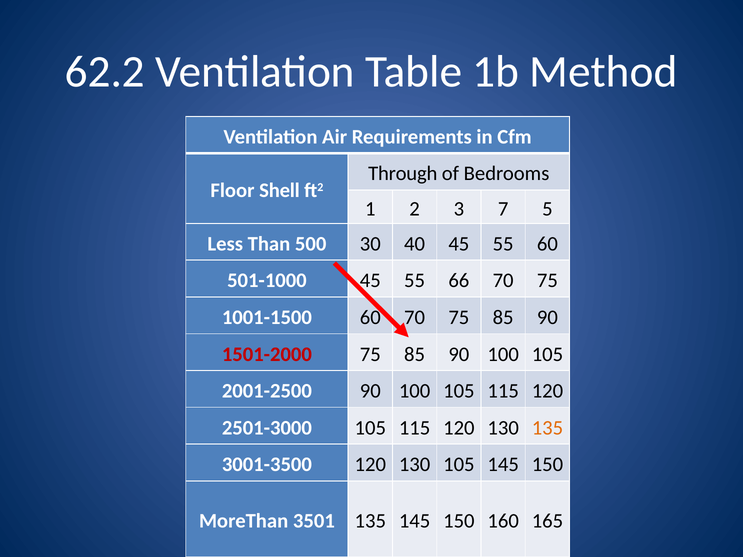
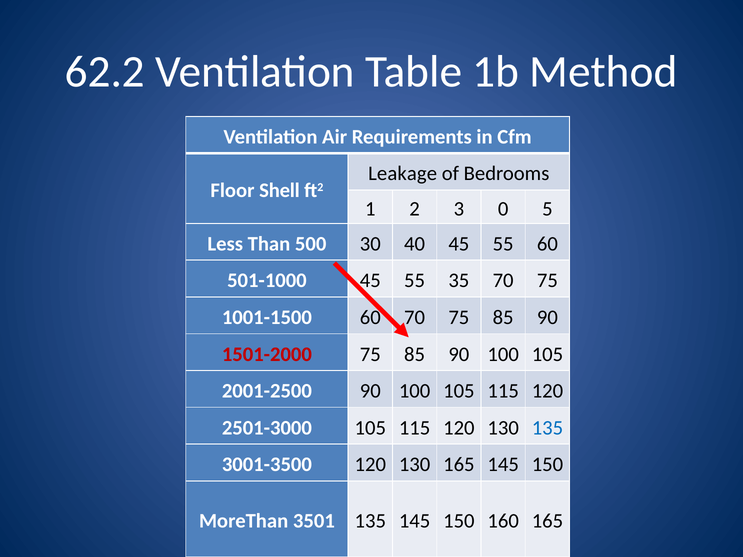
Through: Through -> Leakage
7: 7 -> 0
66: 66 -> 35
135 at (547, 428) colour: orange -> blue
130 105: 105 -> 165
